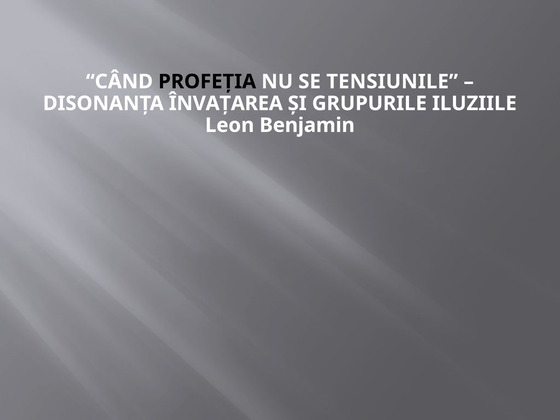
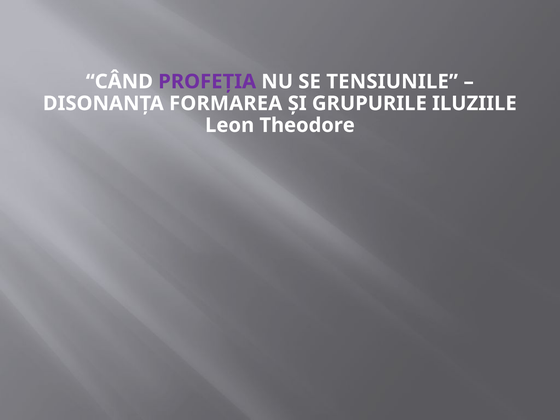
PROFEŢIA colour: black -> purple
ÎNVAŢAREA: ÎNVAŢAREA -> FORMAREA
Benjamin: Benjamin -> Theodore
